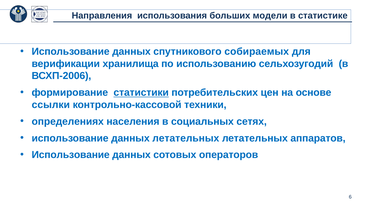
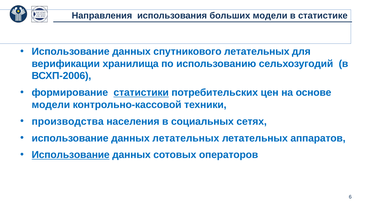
спутникового собираемых: собираемых -> летательных
ссылки at (51, 105): ссылки -> модели
определениях: определениях -> производства
Использование at (71, 155) underline: none -> present
